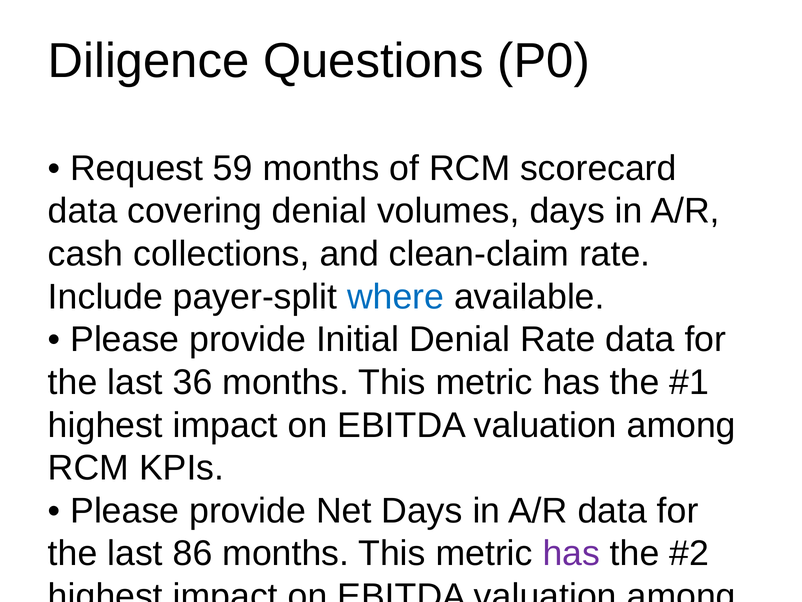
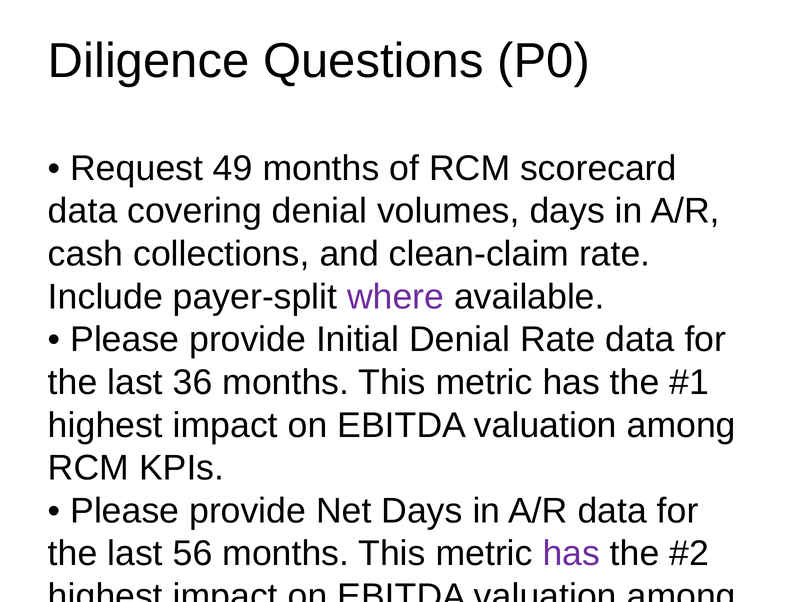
59: 59 -> 49
where colour: blue -> purple
86: 86 -> 56
